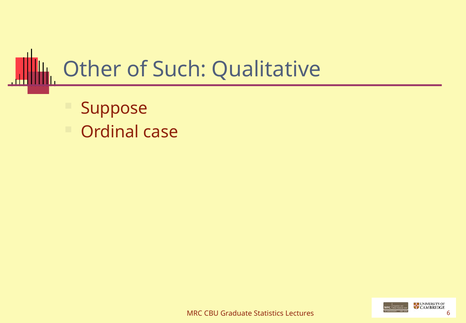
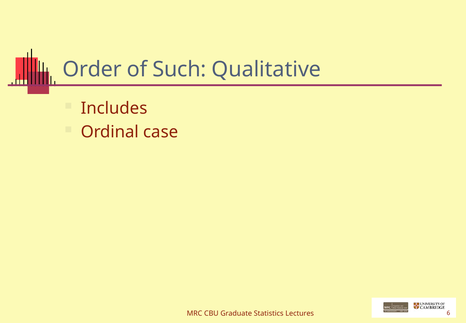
Other: Other -> Order
Suppose: Suppose -> Includes
